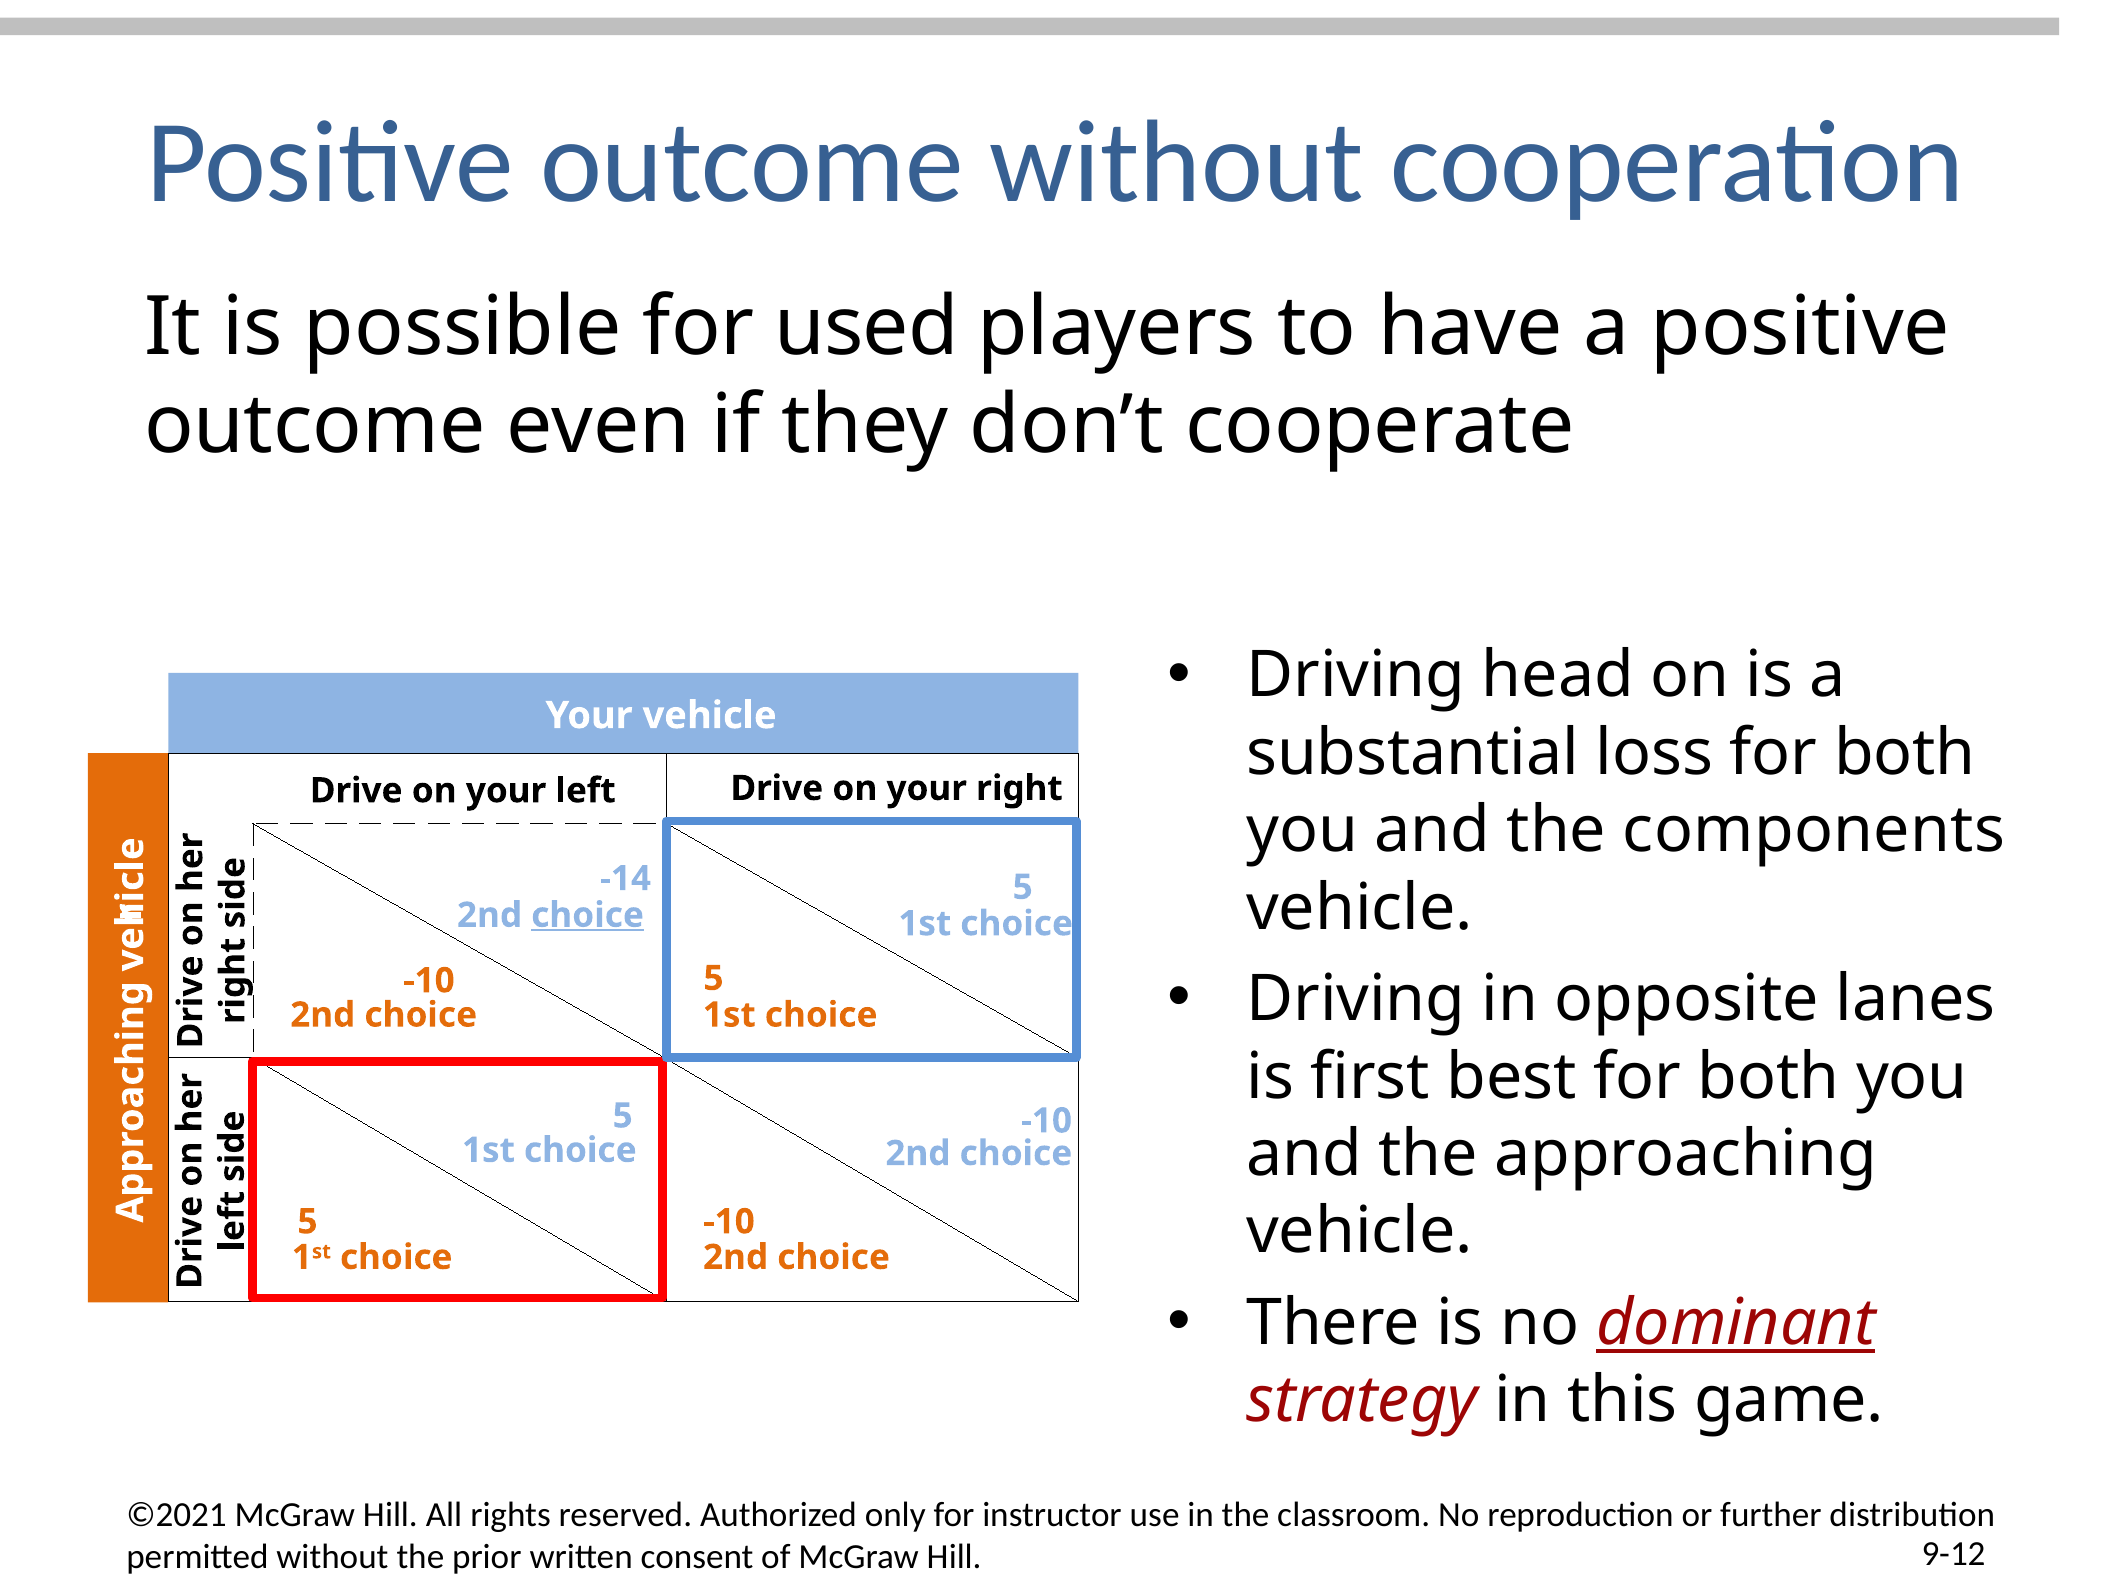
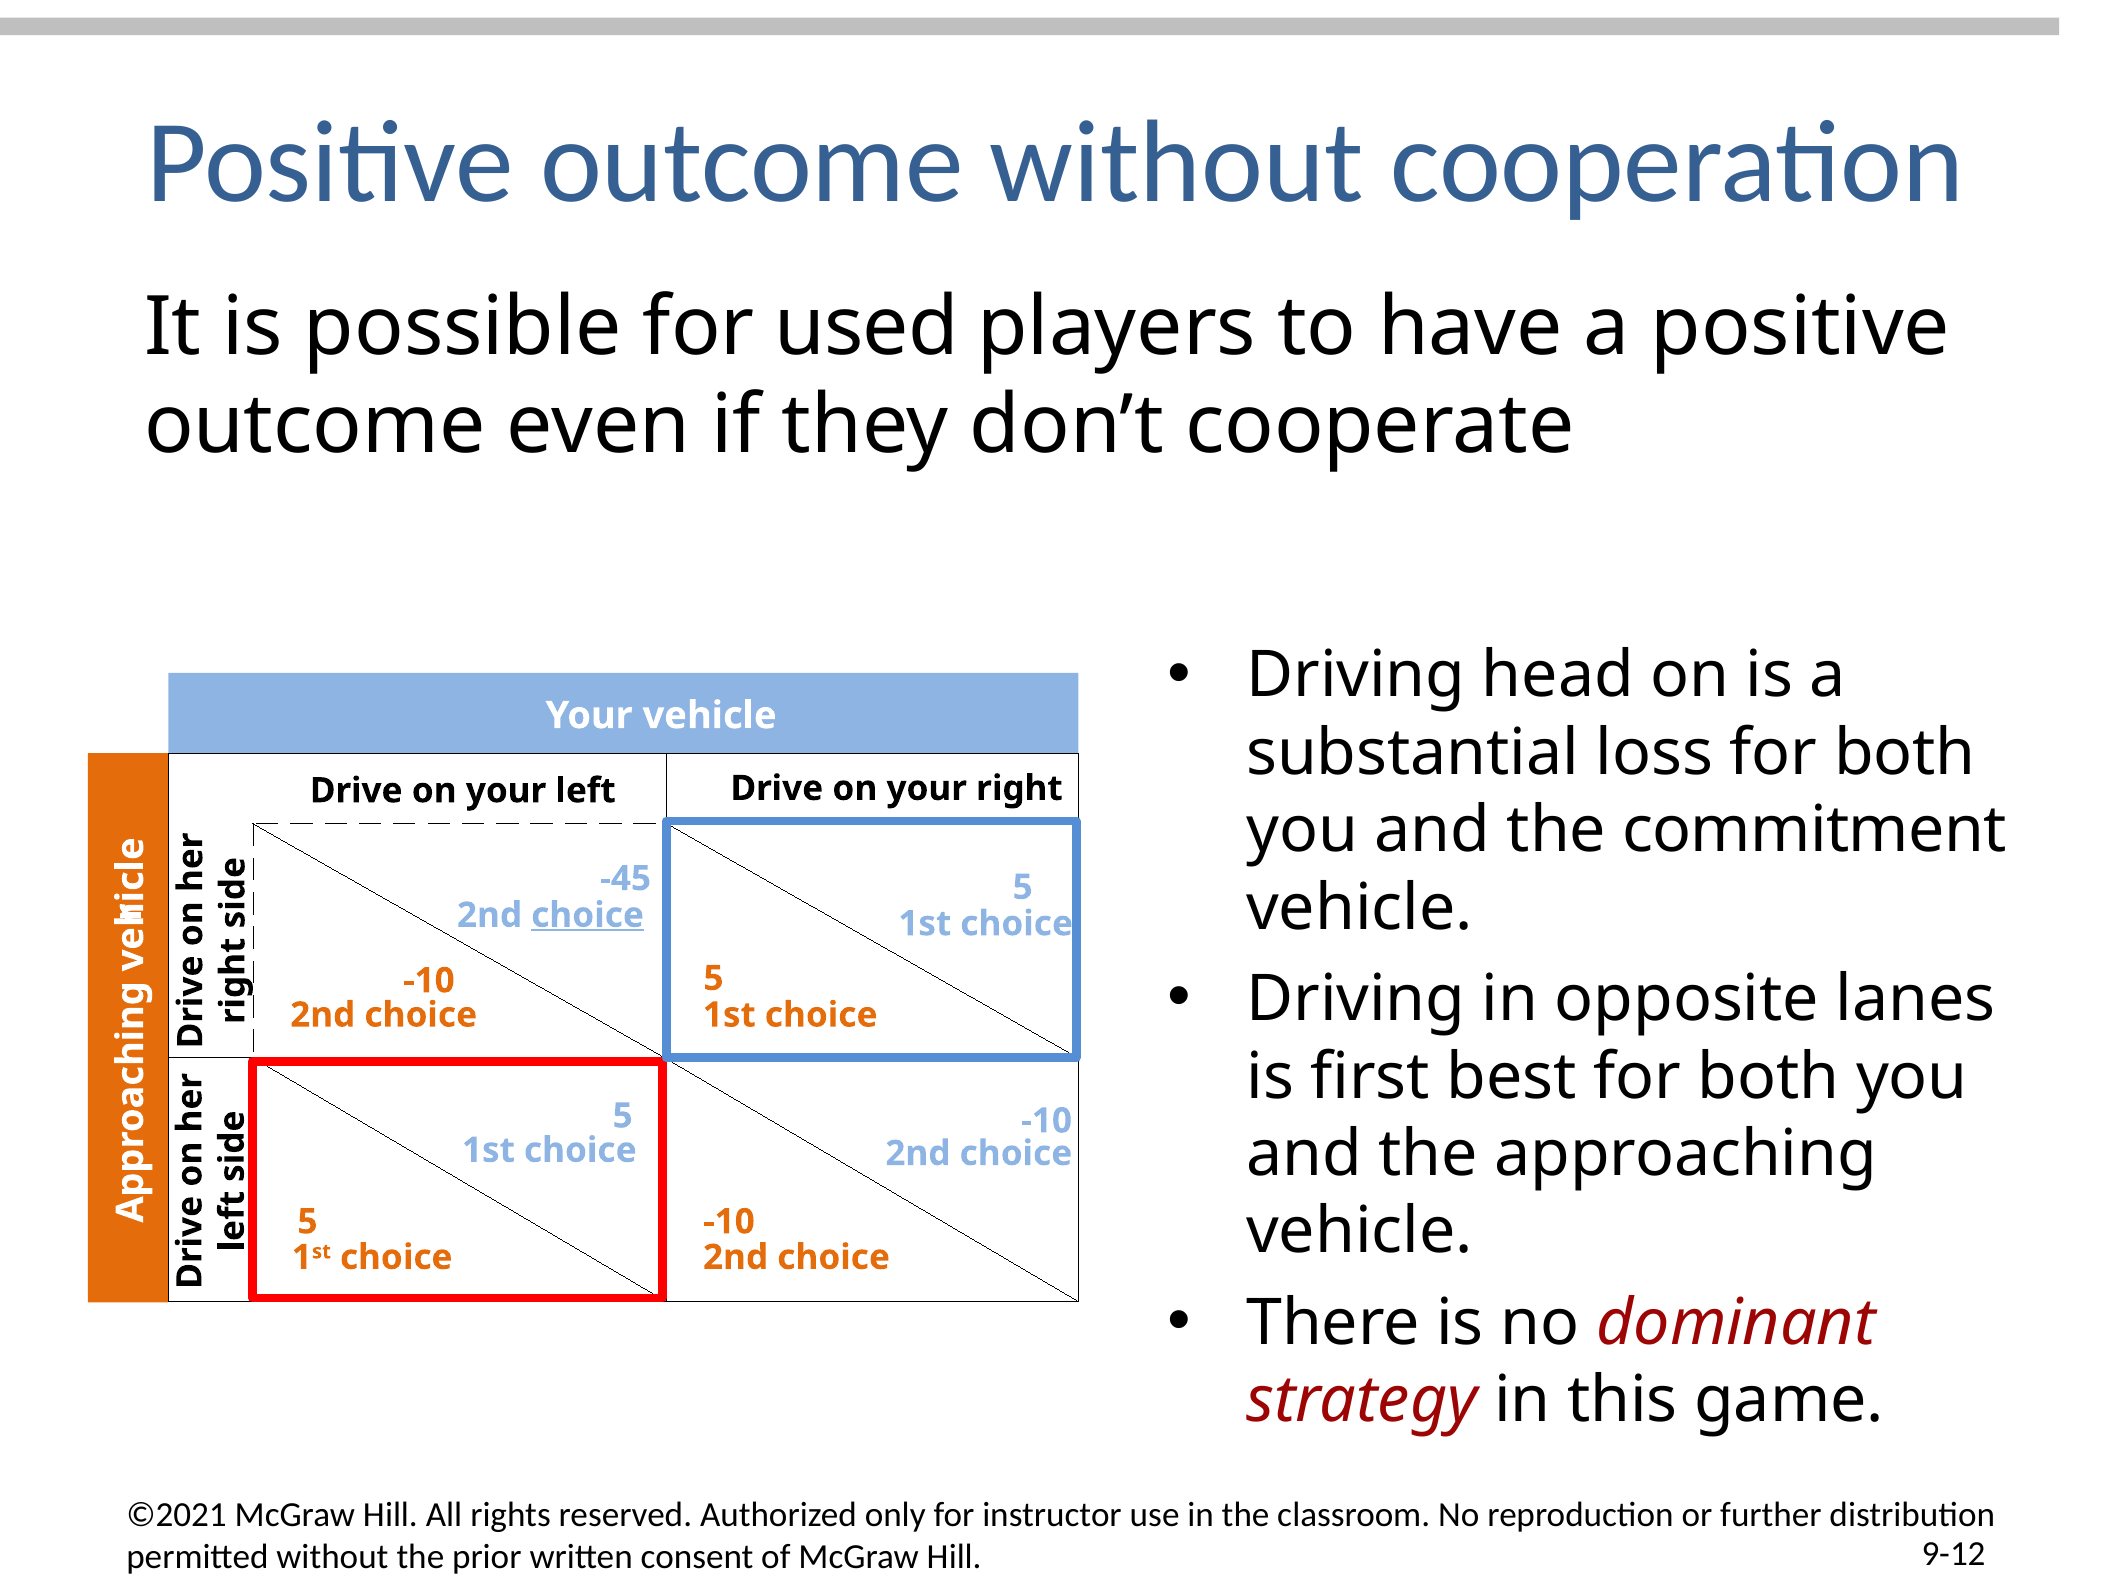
components: components -> commitment
-14: -14 -> -45
dominant underline: present -> none
